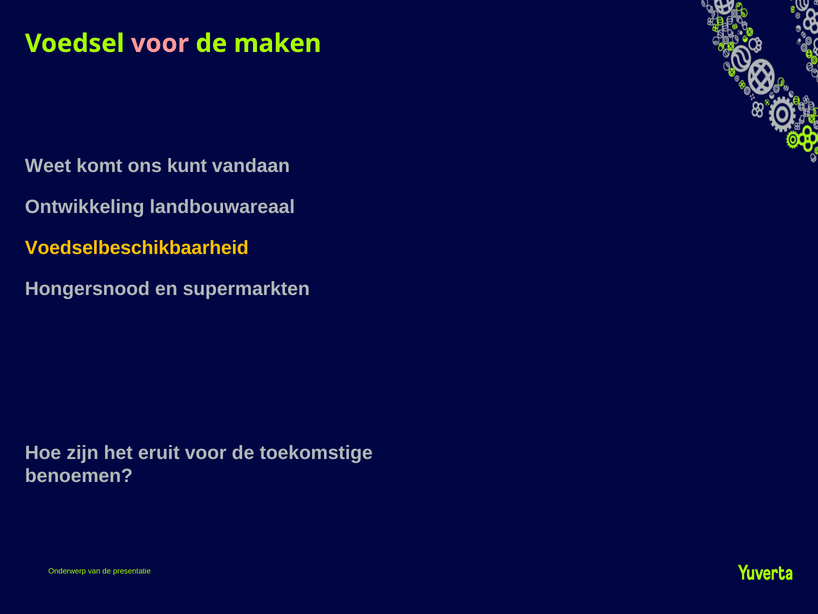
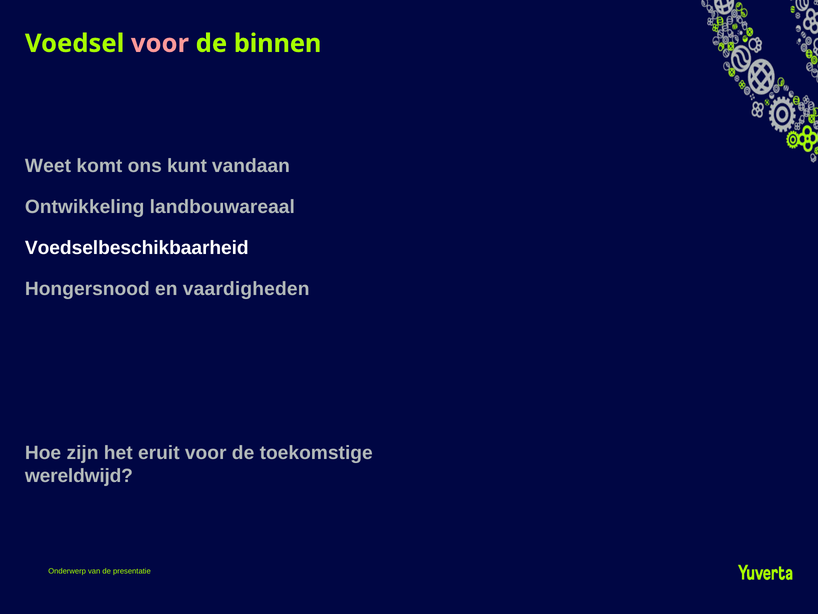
maken: maken -> binnen
Voedselbeschikbaarheid colour: yellow -> white
supermarkten: supermarkten -> vaardigheden
benoemen: benoemen -> wereldwijd
